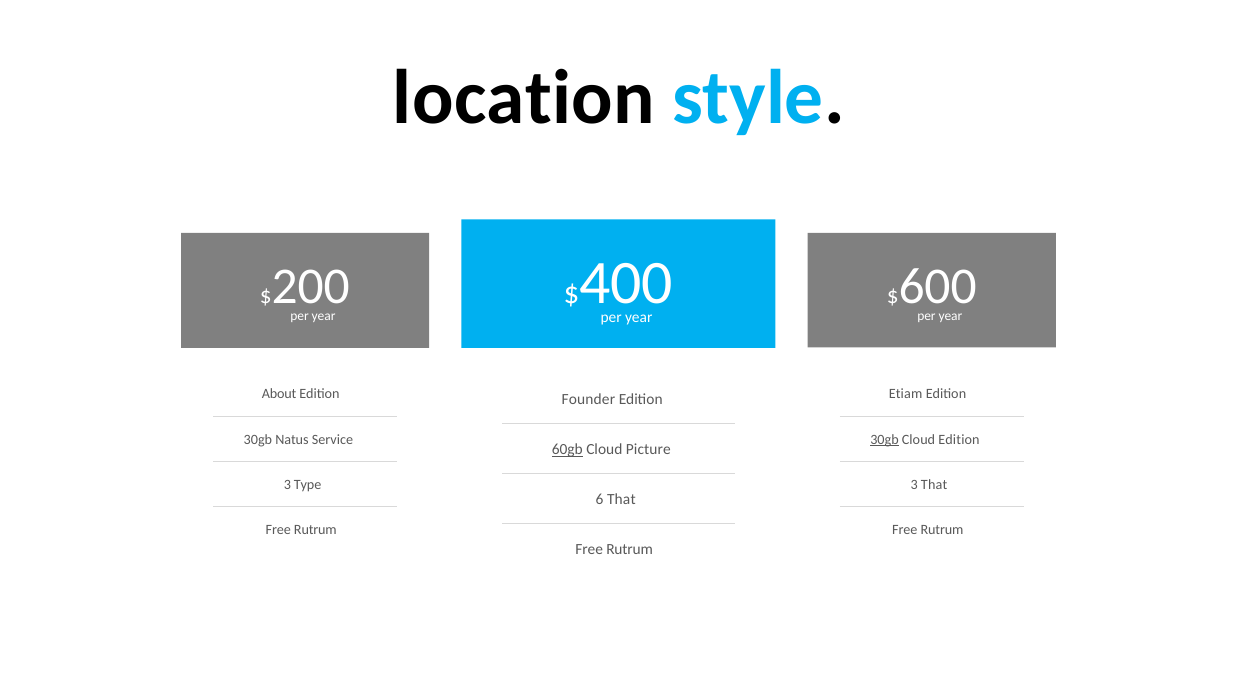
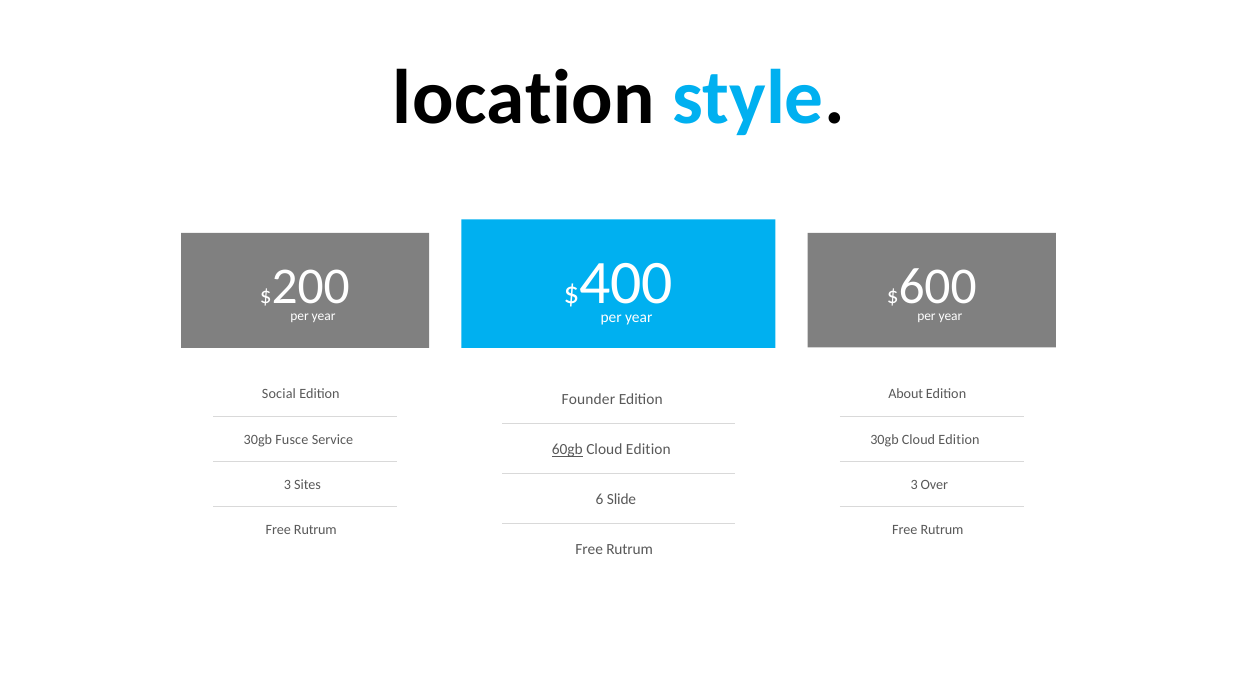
About: About -> Social
Etiam: Etiam -> About
Natus: Natus -> Fusce
30gb at (884, 439) underline: present -> none
Picture at (648, 450): Picture -> Edition
Type: Type -> Sites
3 That: That -> Over
6 That: That -> Slide
